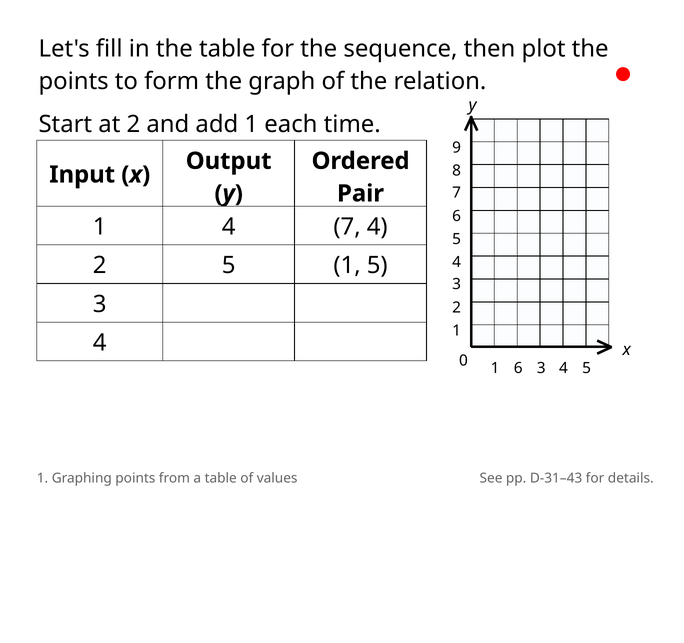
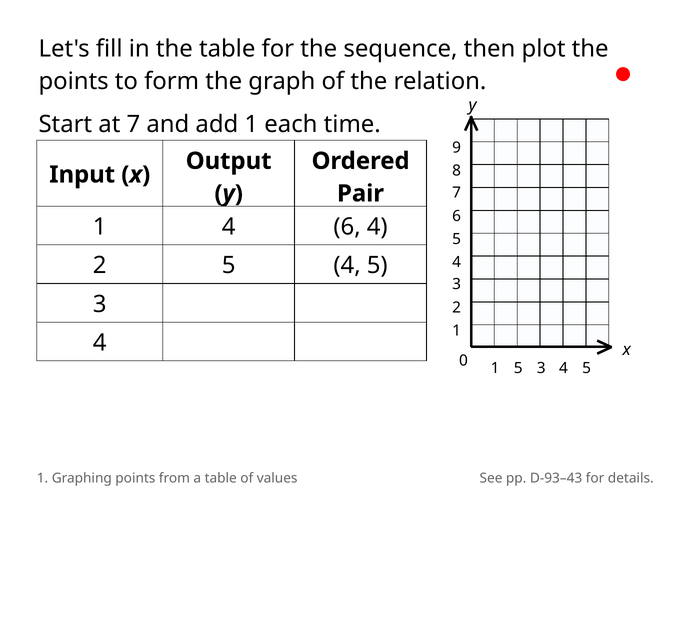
at 2: 2 -> 7
4 7: 7 -> 6
2 5 1: 1 -> 4
1 6: 6 -> 5
D-31–43: D-31–43 -> D-93–43
